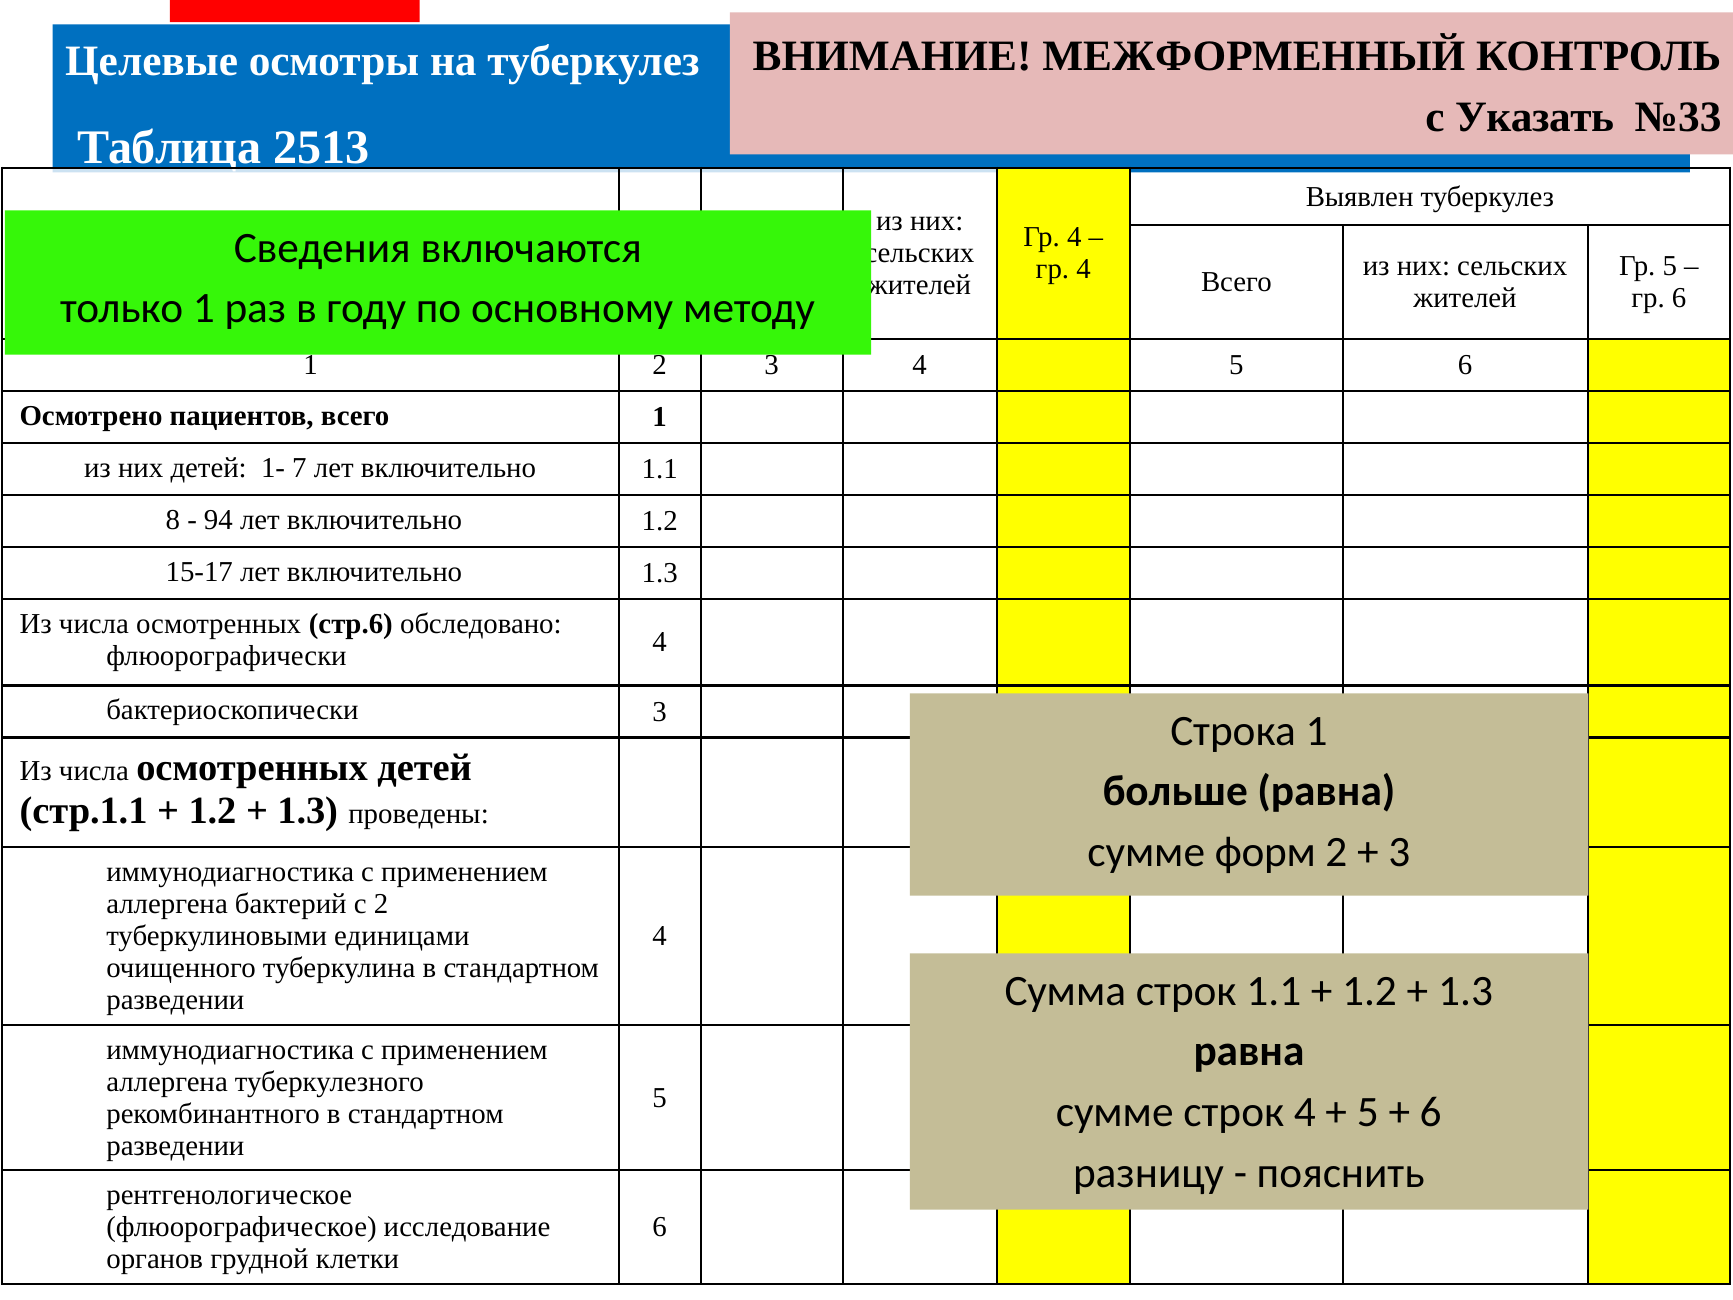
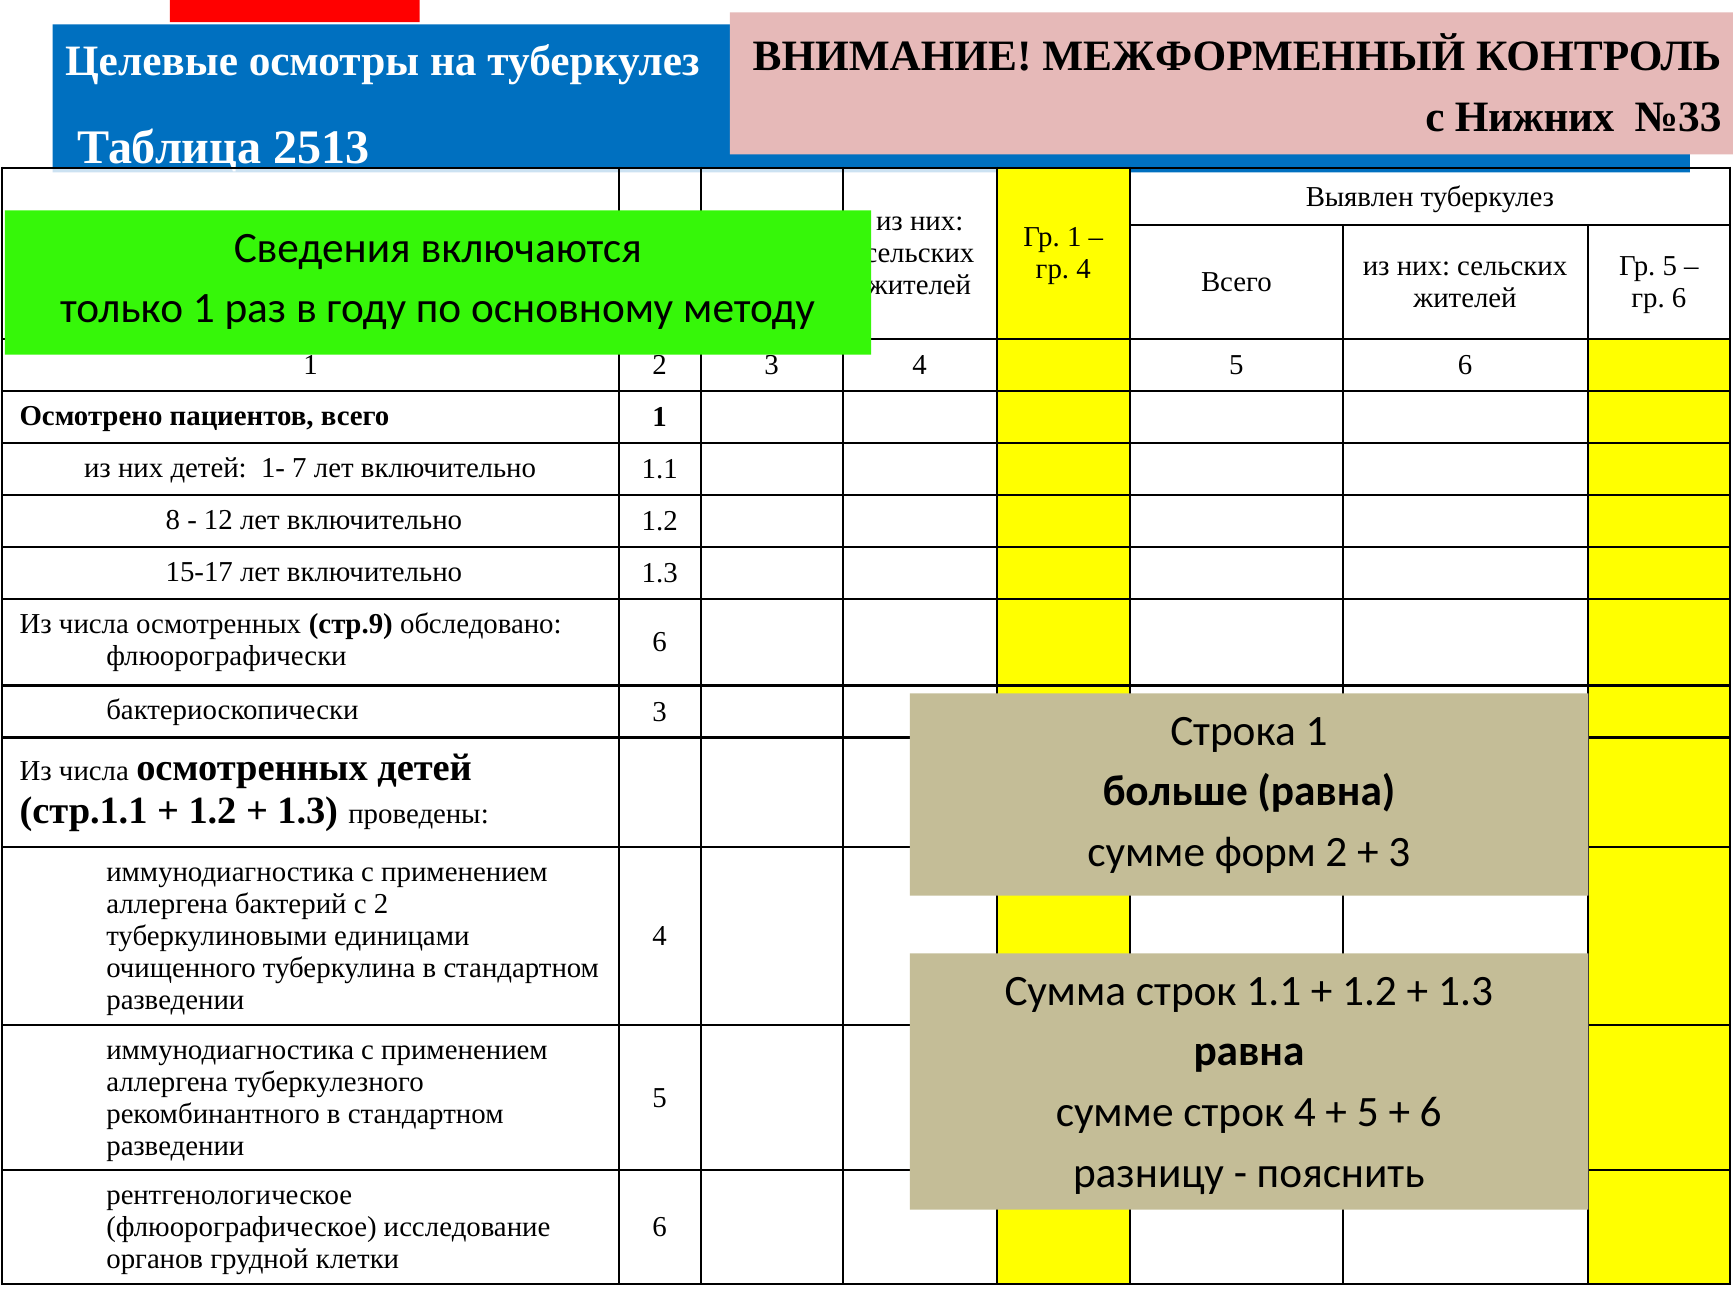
Указать: Указать -> Нижних
4 at (1074, 237): 4 -> 1
94: 94 -> 12
стр.6: стр.6 -> стр.9
флюорографически 4: 4 -> 6
